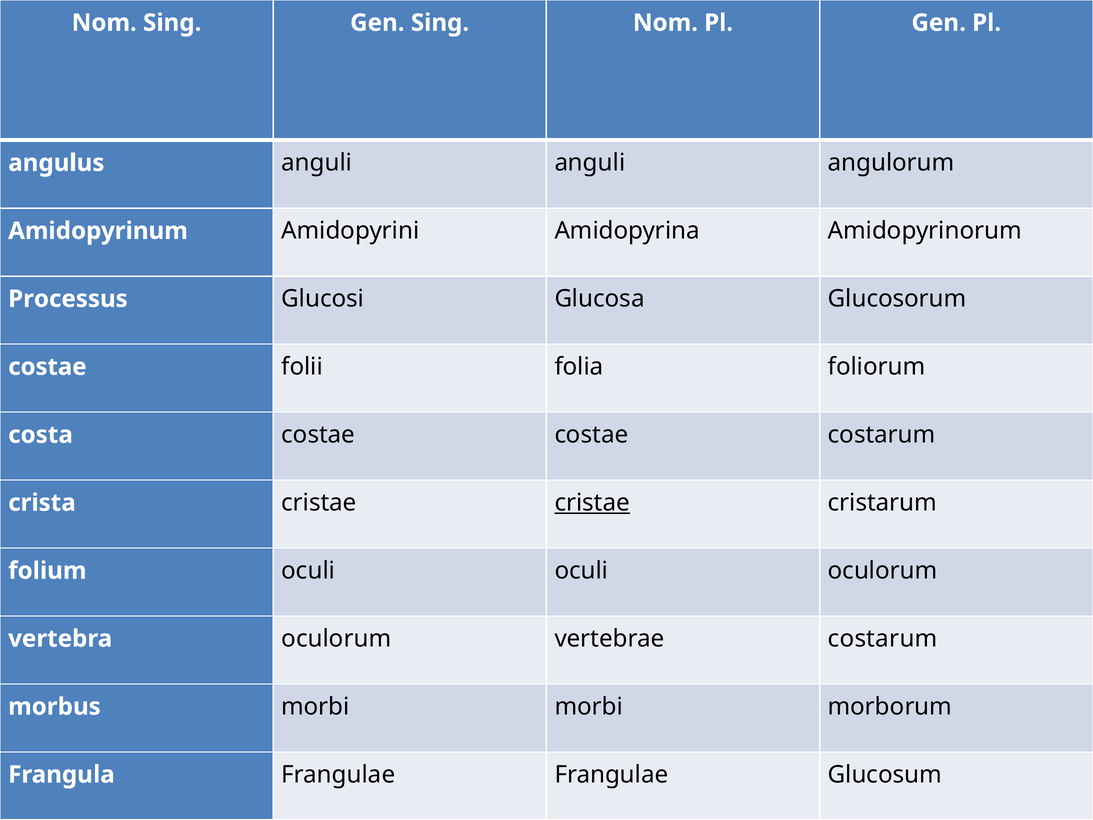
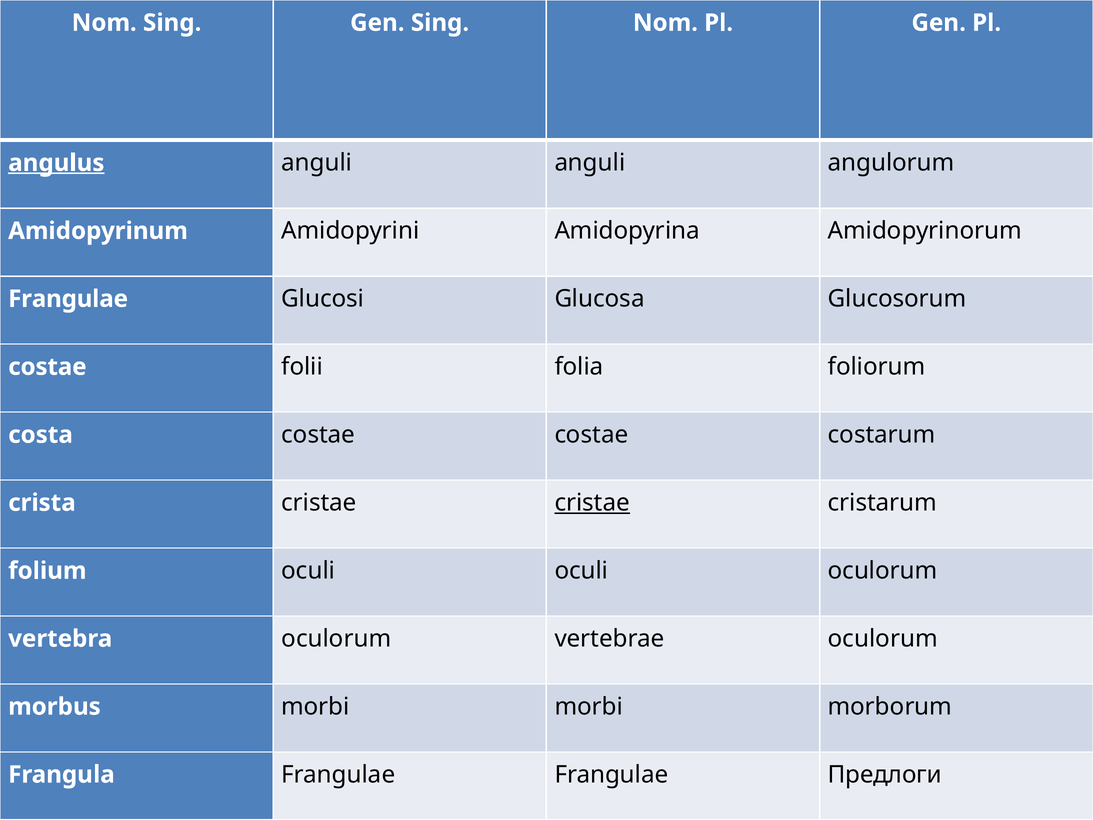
angulus underline: none -> present
Processus at (68, 299): Processus -> Frangulae
vertebrae costarum: costarum -> oculorum
Glucosum: Glucosum -> Предлоги
